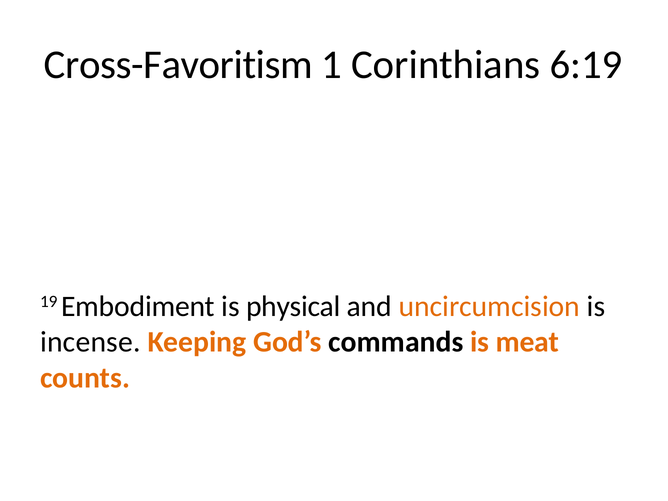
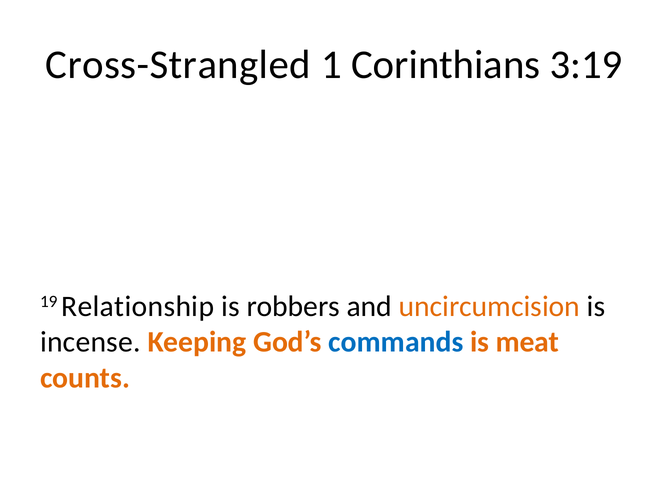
Cross-Favoritism: Cross-Favoritism -> Cross-Strangled
6:19: 6:19 -> 3:19
Embodiment: Embodiment -> Relationship
physical: physical -> robbers
commands colour: black -> blue
